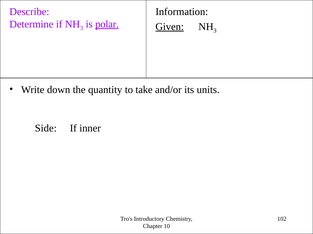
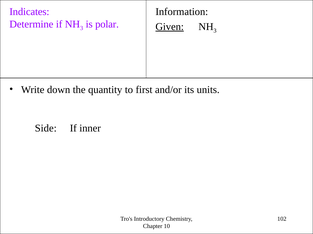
Describe: Describe -> Indicates
polar underline: present -> none
take: take -> first
